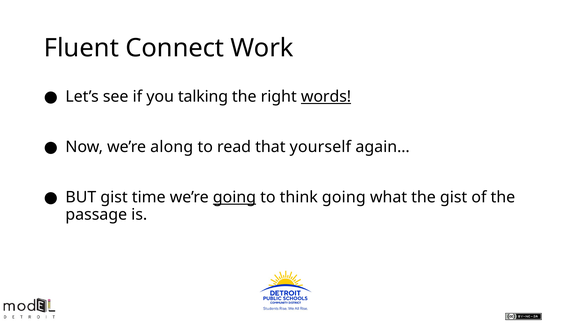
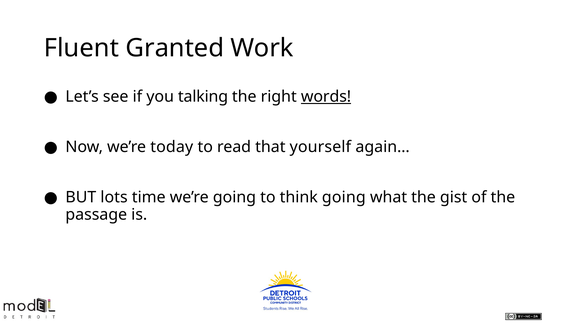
Connect: Connect -> Granted
along: along -> today
BUT gist: gist -> lots
going at (234, 198) underline: present -> none
